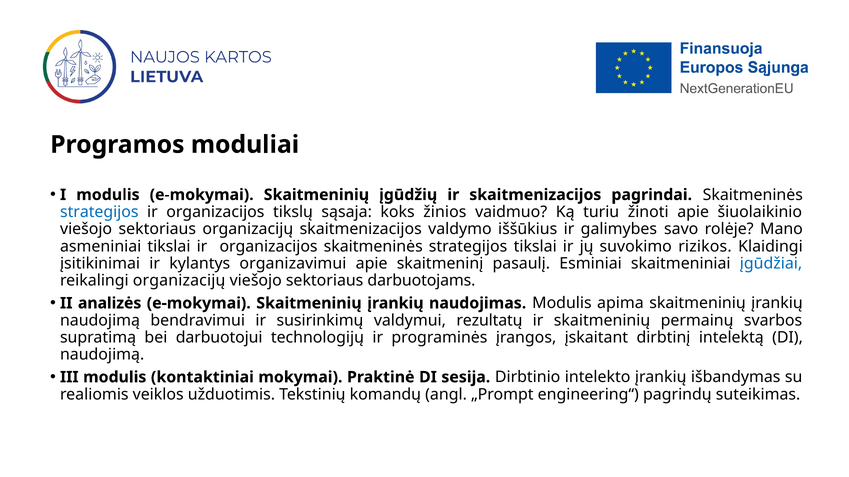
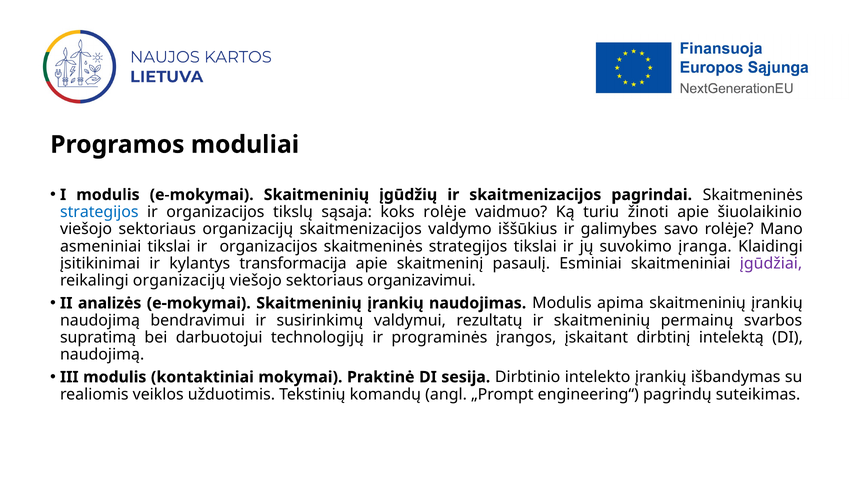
koks žinios: žinios -> rolėje
rizikos: rizikos -> įranga
organizavimui: organizavimui -> transformacija
įgūdžiai colour: blue -> purple
darbuotojams: darbuotojams -> organizavimui
